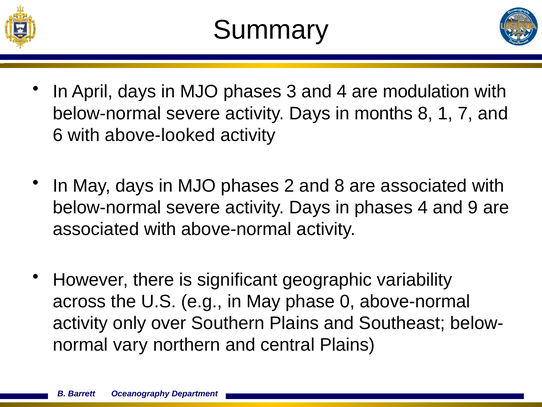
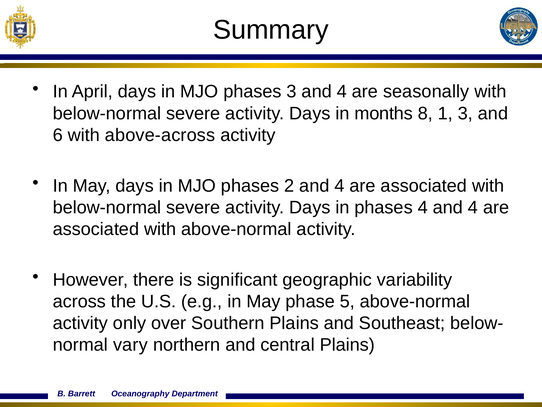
modulation: modulation -> seasonally
1 7: 7 -> 3
above-looked: above-looked -> above-across
2 and 8: 8 -> 4
4 and 9: 9 -> 4
0: 0 -> 5
